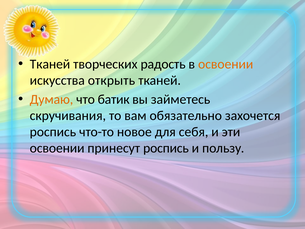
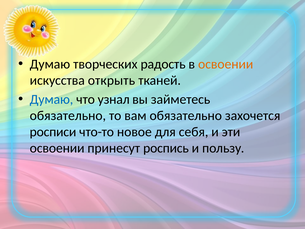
Тканей at (50, 64): Тканей -> Думаю
Думаю at (51, 99) colour: orange -> blue
батик: батик -> узнал
скручивания at (68, 116): скручивания -> обязательно
роспись at (53, 132): роспись -> росписи
